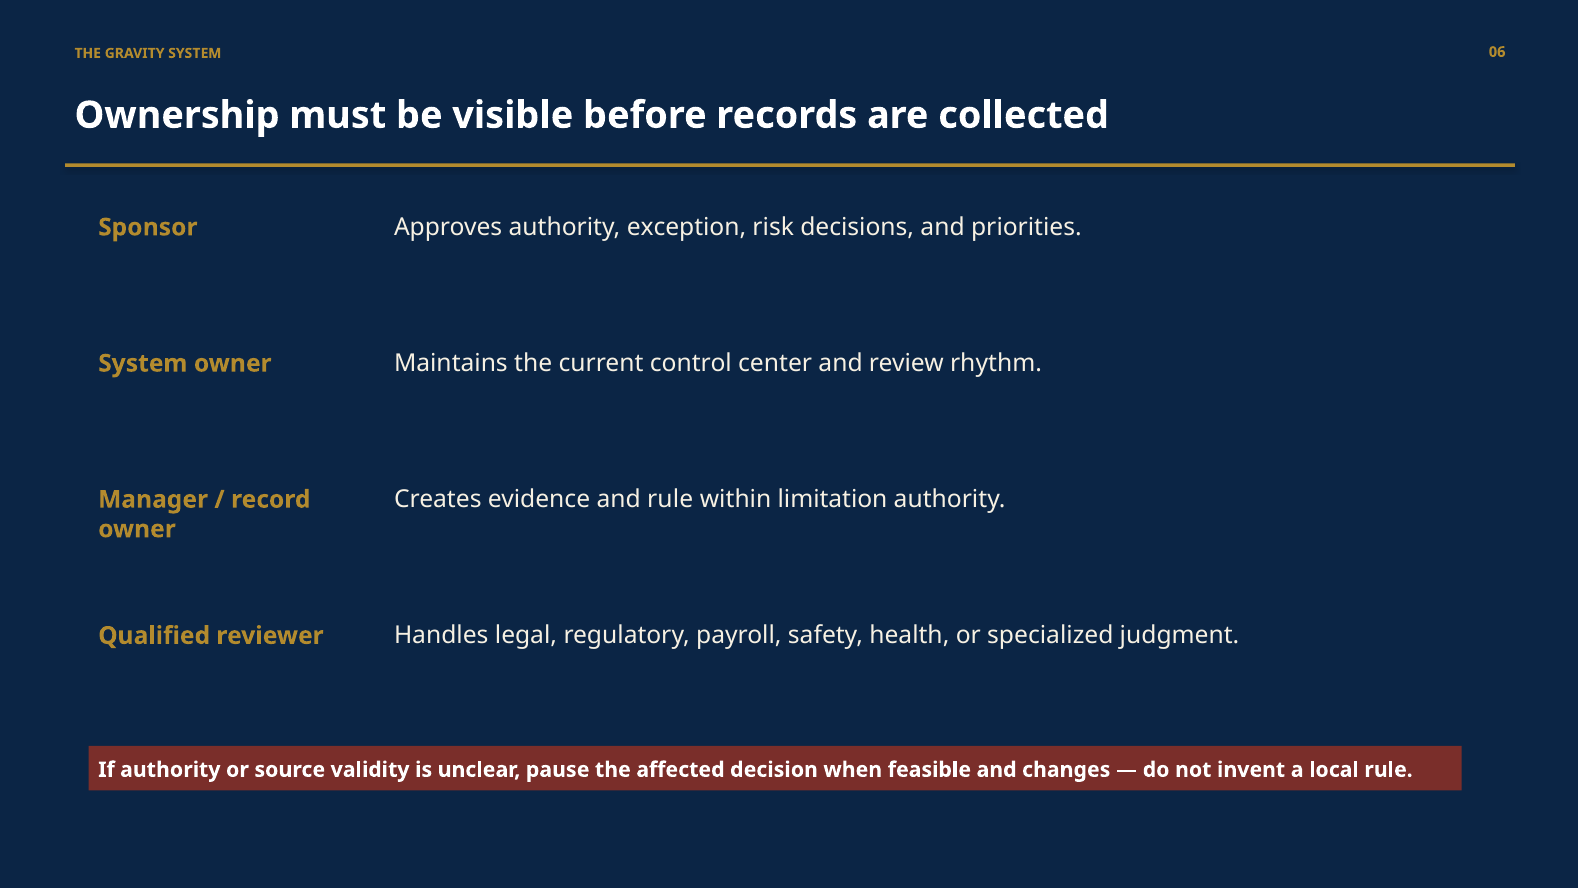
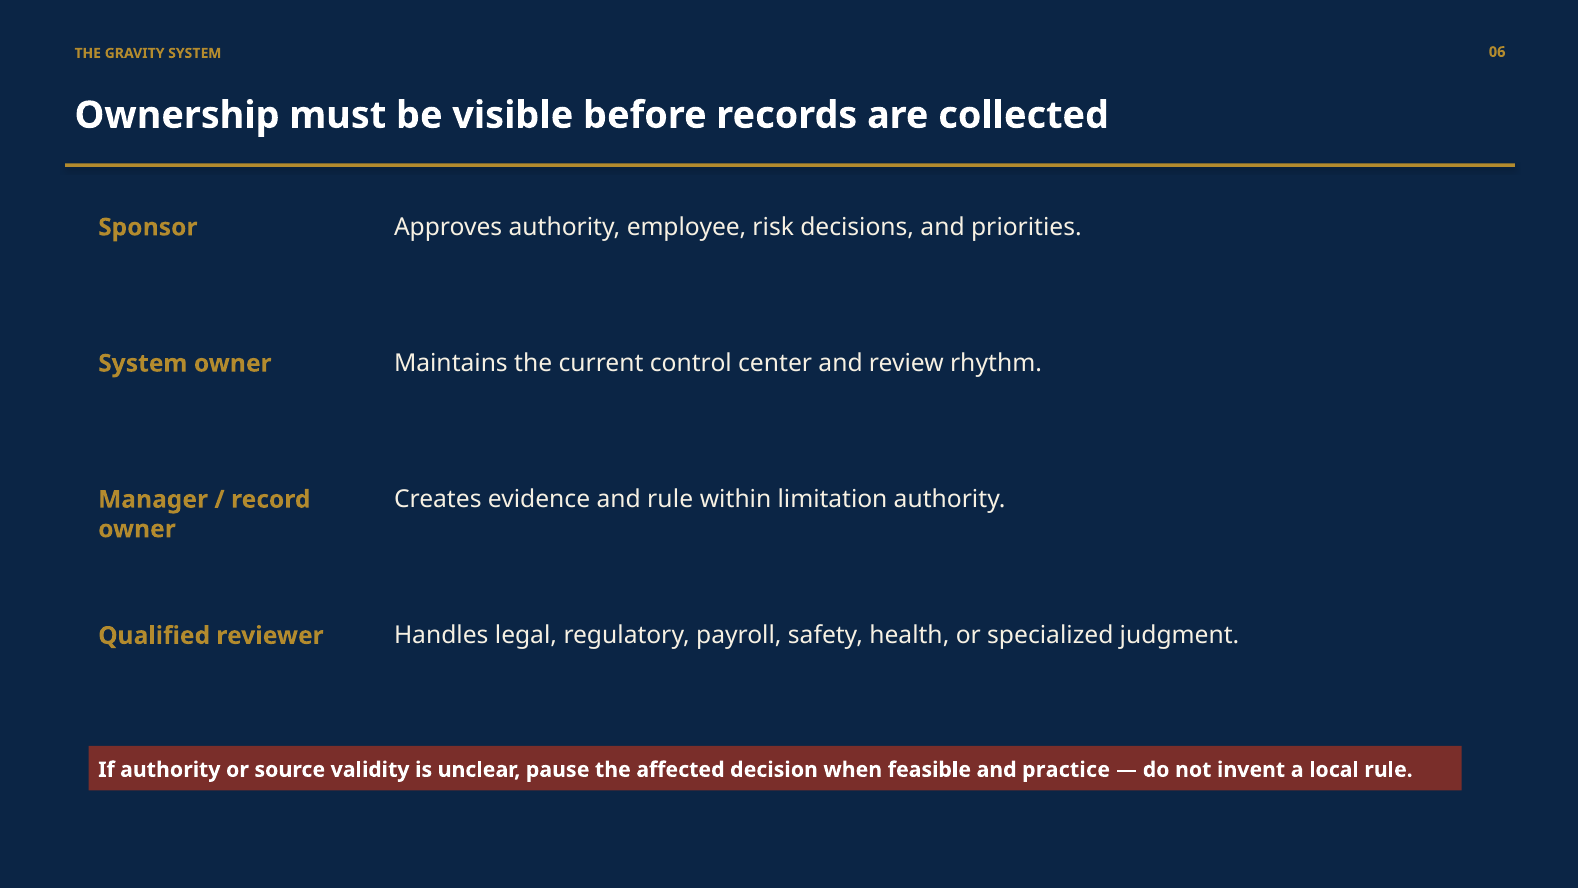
exception: exception -> employee
changes: changes -> practice
